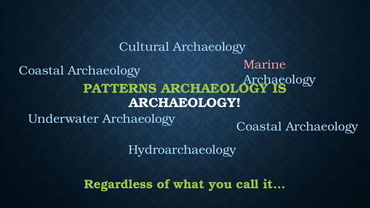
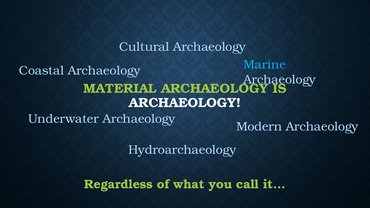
Marine colour: pink -> light blue
PATTERNS: PATTERNS -> MATERIAL
Coastal at (259, 127): Coastal -> Modern
